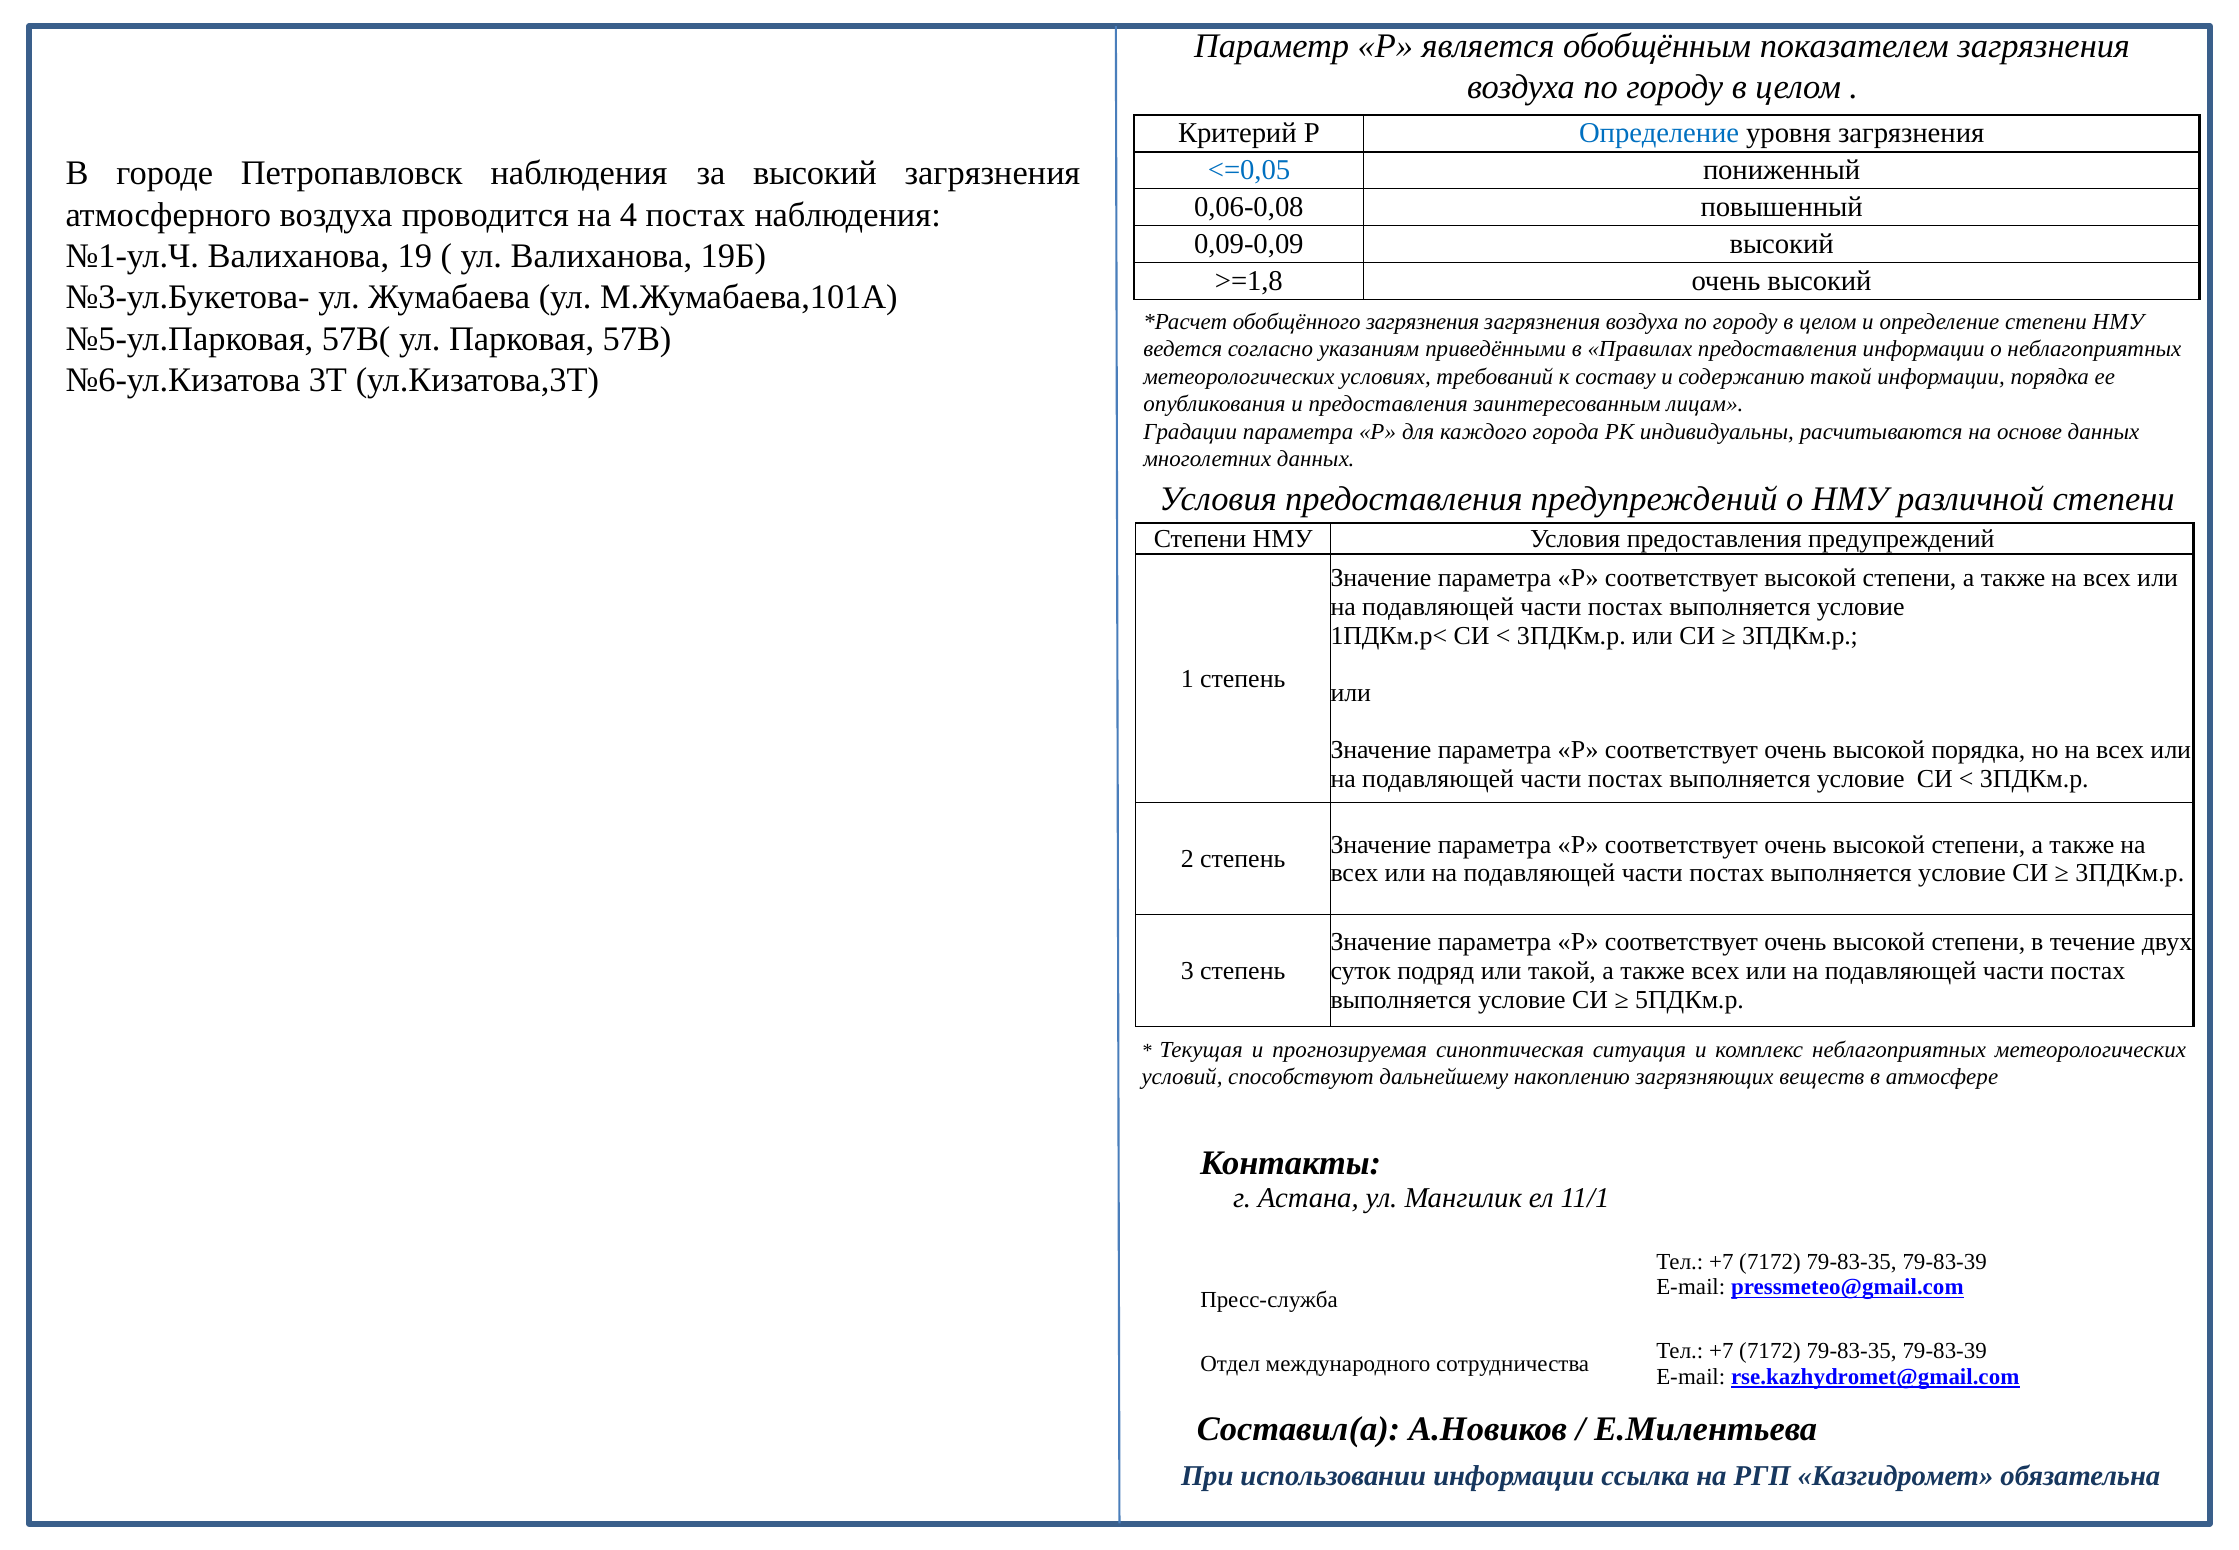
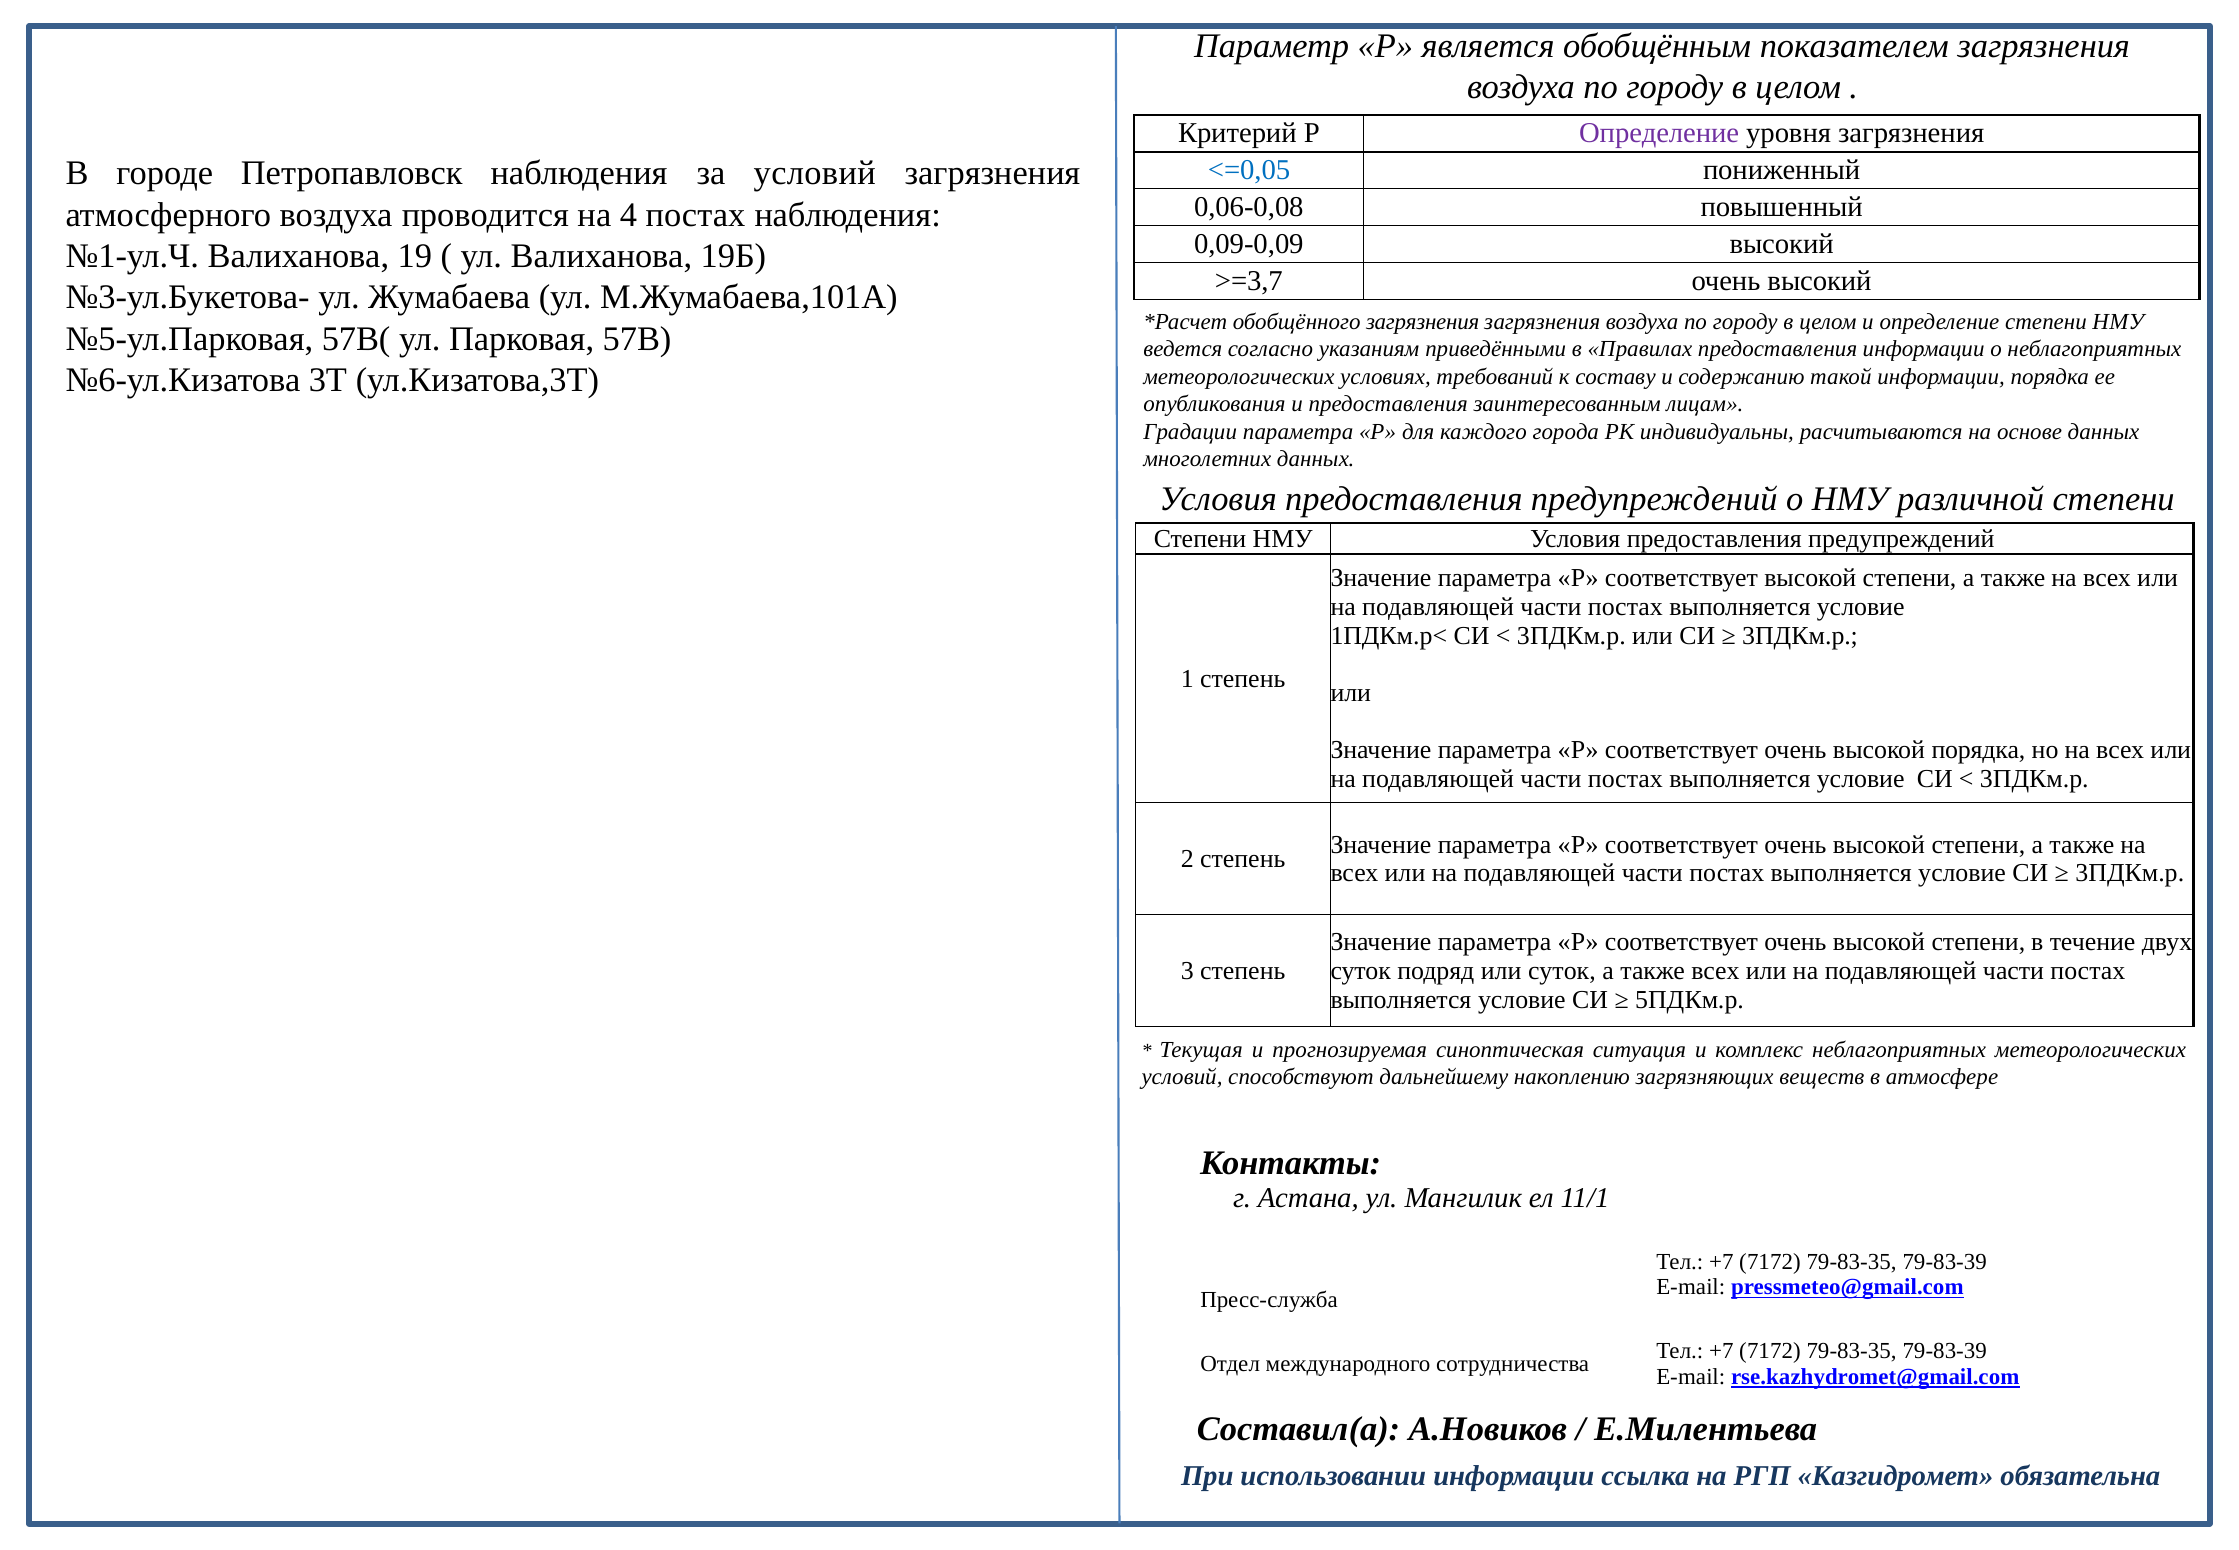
Определение at (1659, 133) colour: blue -> purple
за высокий: высокий -> условий
>=1,8: >=1,8 -> >=3,7
или такой: такой -> суток
